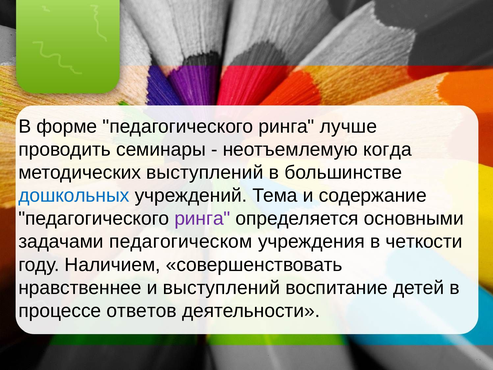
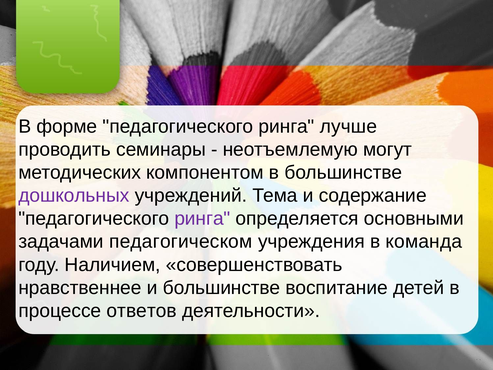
когда: когда -> могут
методических выступлений: выступлений -> компонентом
дошкольных colour: blue -> purple
четкости: четкости -> команда
и выступлений: выступлений -> большинстве
